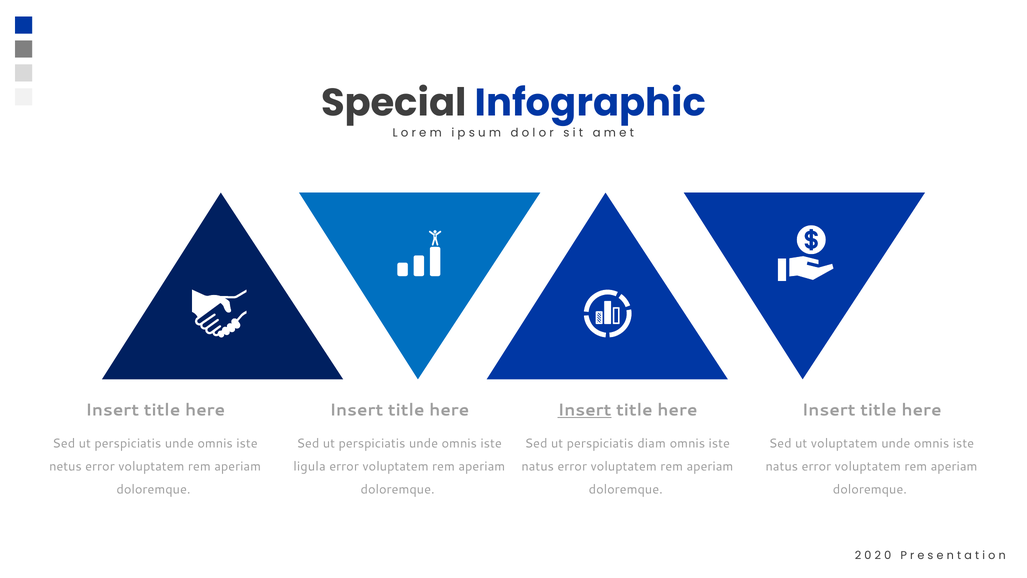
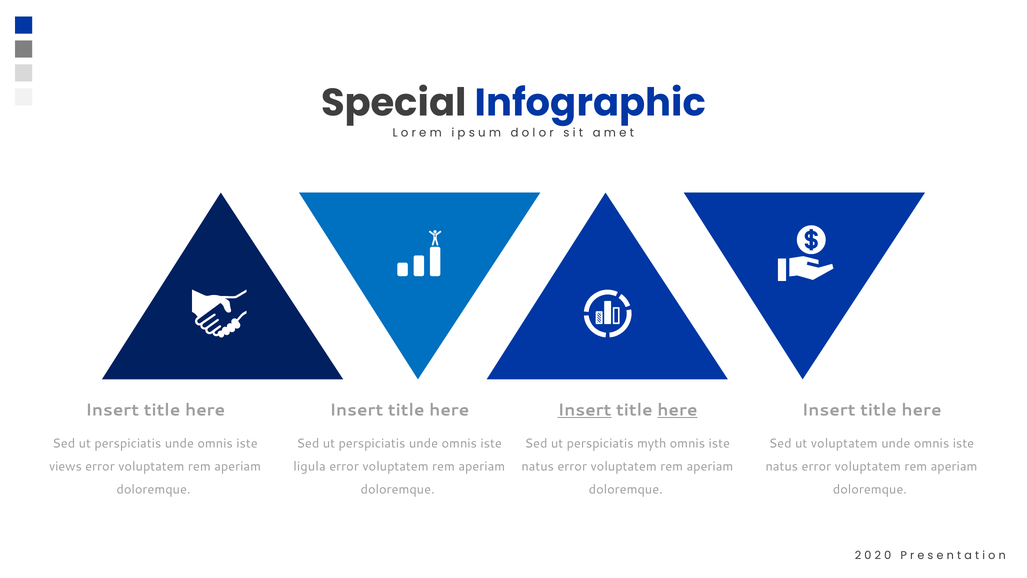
here at (677, 410) underline: none -> present
diam: diam -> myth
netus: netus -> views
